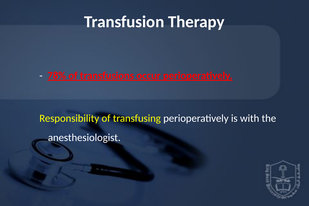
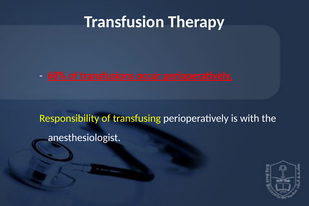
78%: 78% -> 68%
